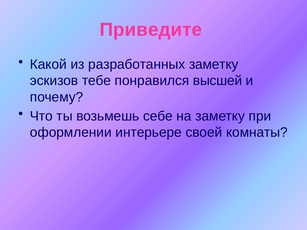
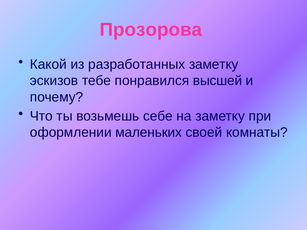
Приведите: Приведите -> Прозорова
интерьере: интерьере -> маленьких
